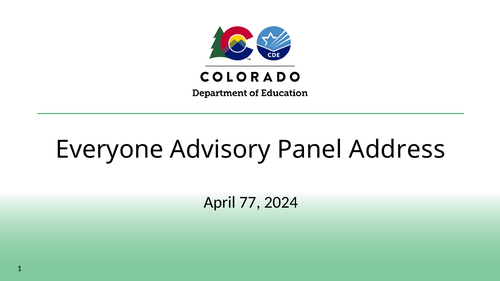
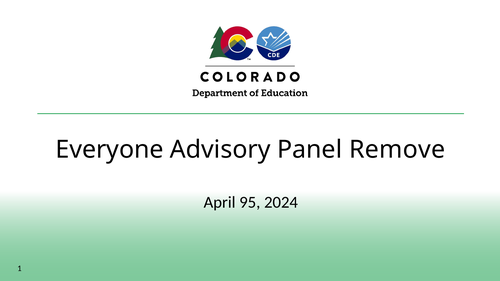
Address: Address -> Remove
77: 77 -> 95
